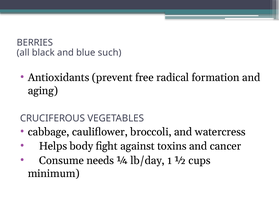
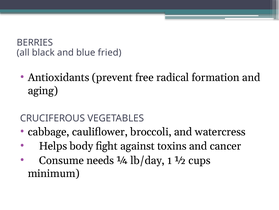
such: such -> fried
